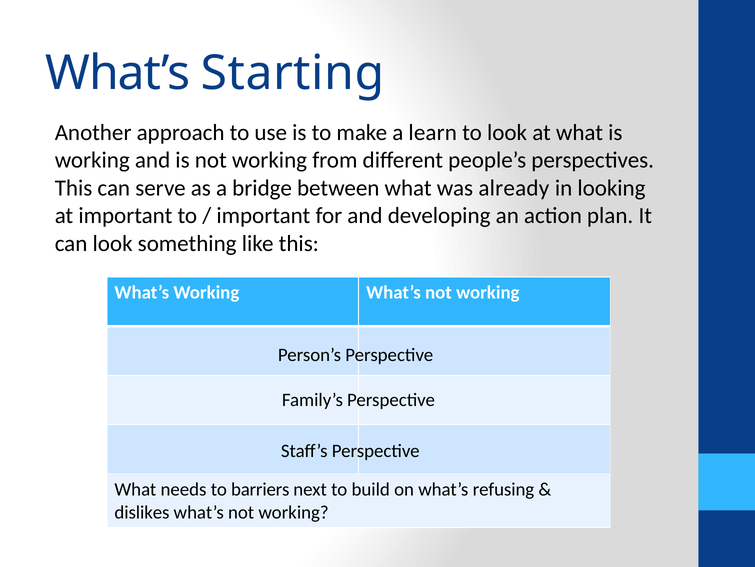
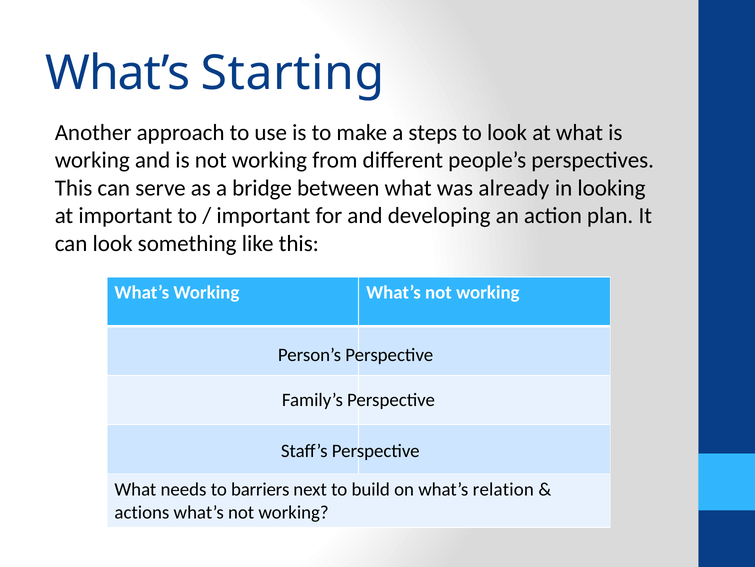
learn: learn -> steps
refusing: refusing -> relation
dislikes: dislikes -> actions
